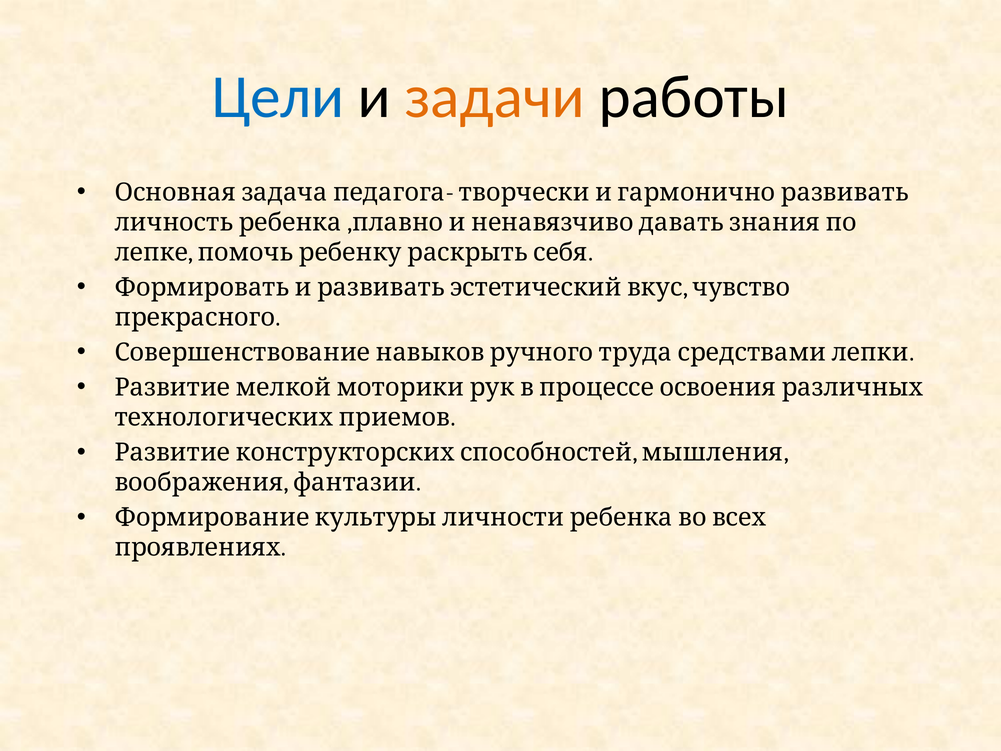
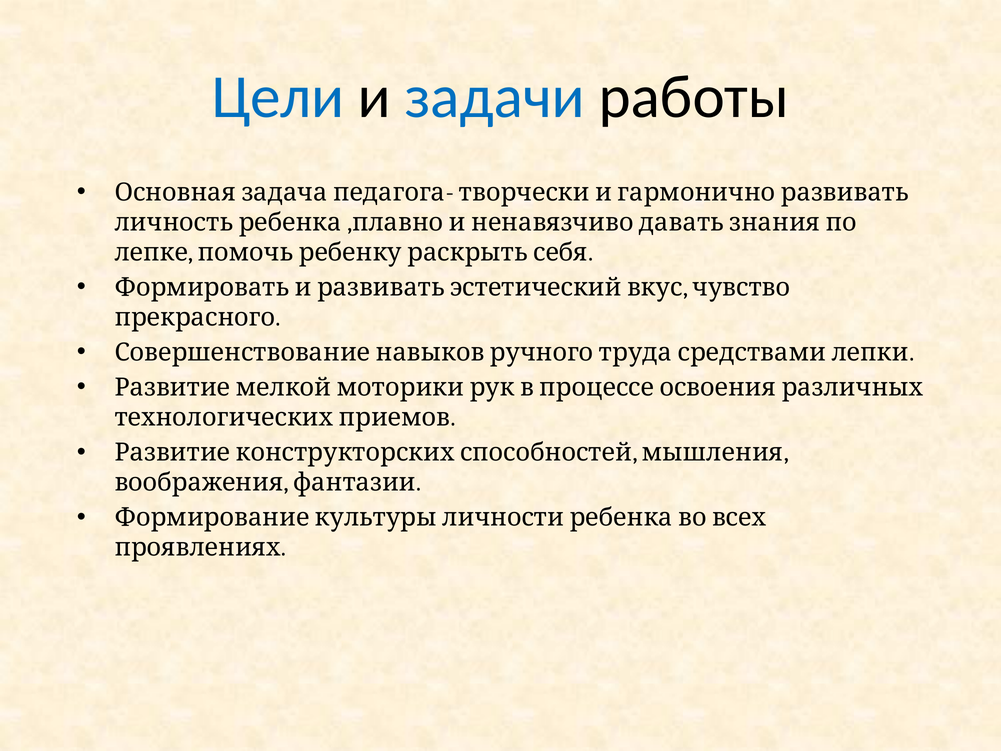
задачи colour: orange -> blue
